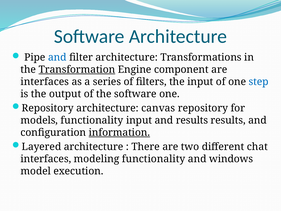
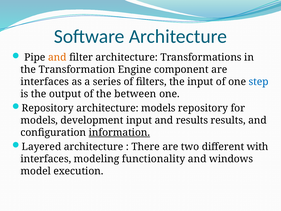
and at (57, 57) colour: blue -> orange
Transformation underline: present -> none
the software: software -> between
architecture canvas: canvas -> models
models functionality: functionality -> development
chat: chat -> with
